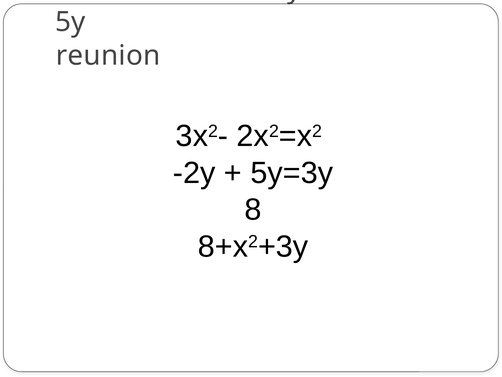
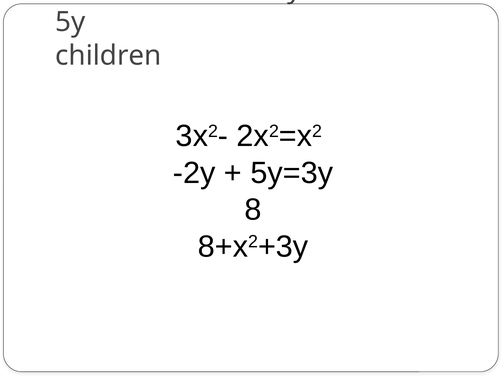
reunion: reunion -> children
